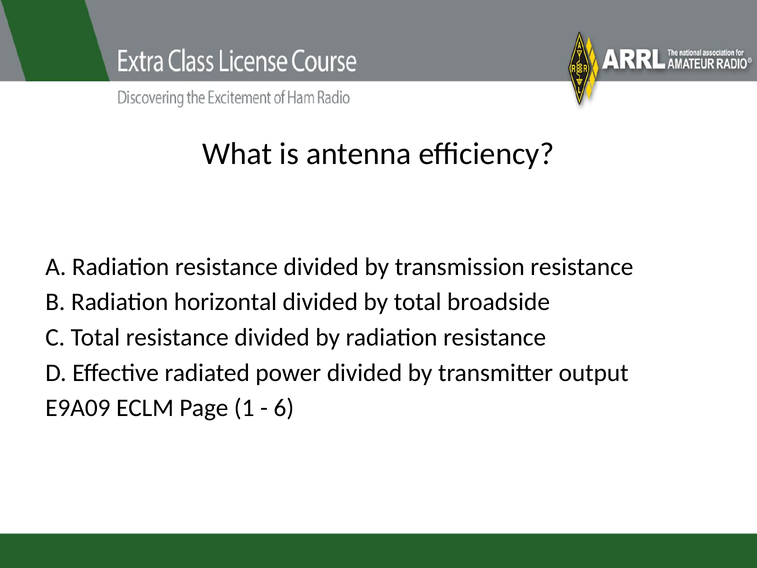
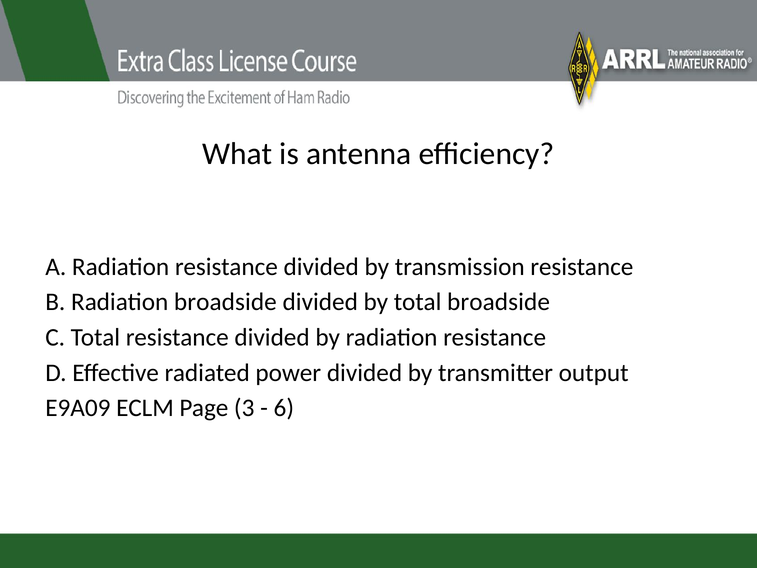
Radiation horizontal: horizontal -> broadside
1: 1 -> 3
